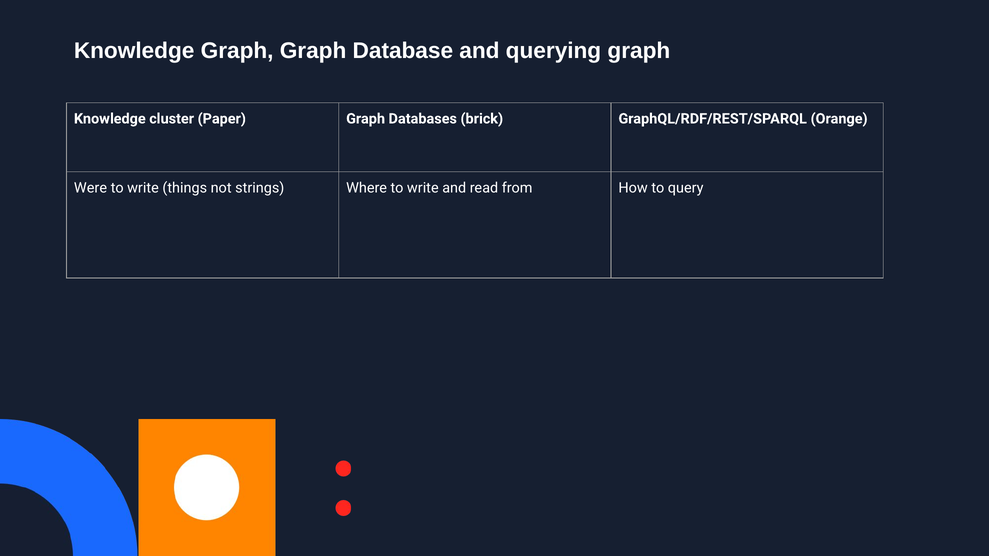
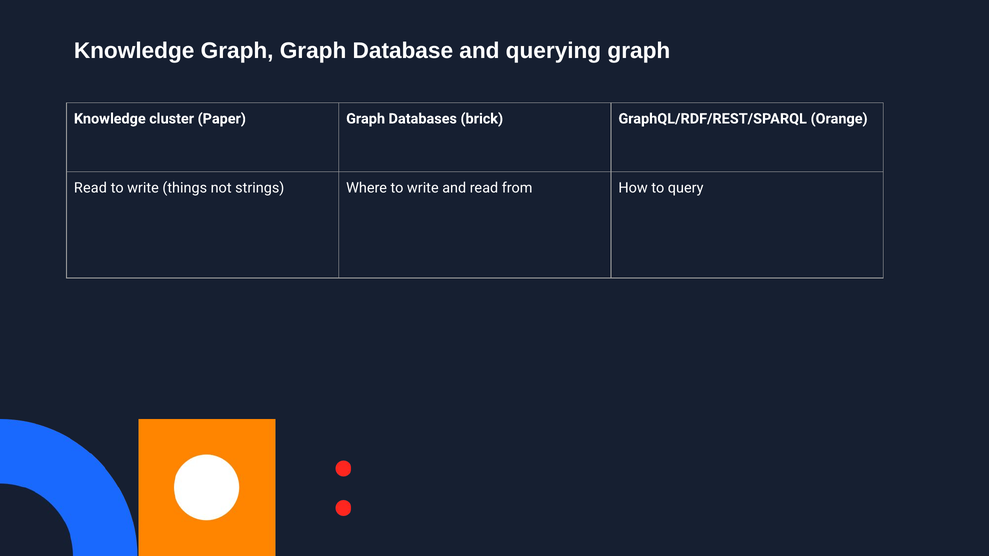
Were at (90, 188): Were -> Read
